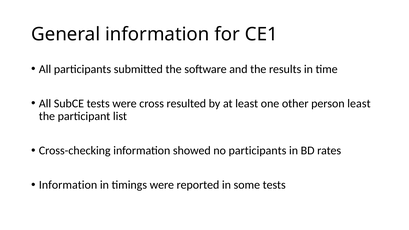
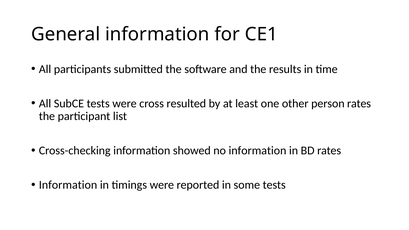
person least: least -> rates
no participants: participants -> information
